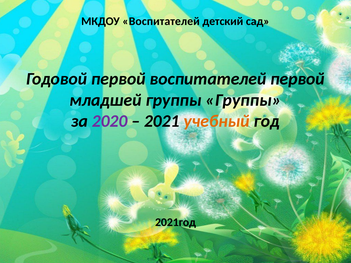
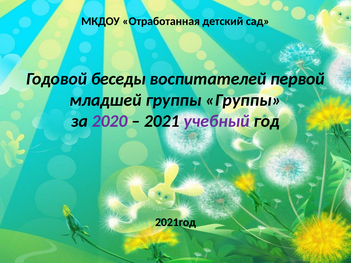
МКДОУ Воспитателей: Воспитателей -> Отработанная
Годовой первой: первой -> беседы
учебный colour: orange -> purple
